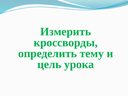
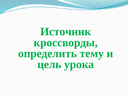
Измерить: Измерить -> Источник
